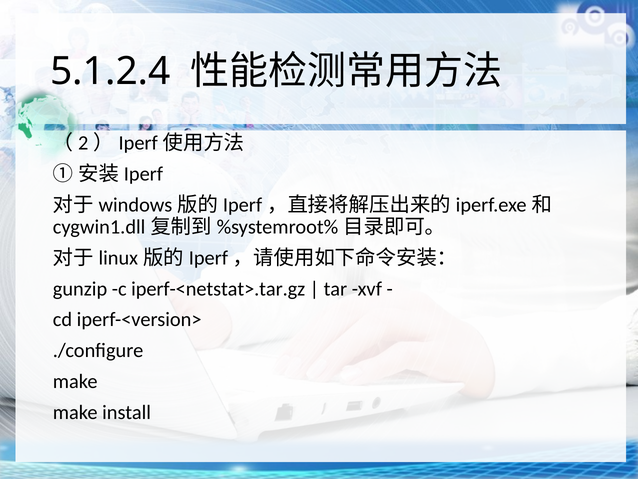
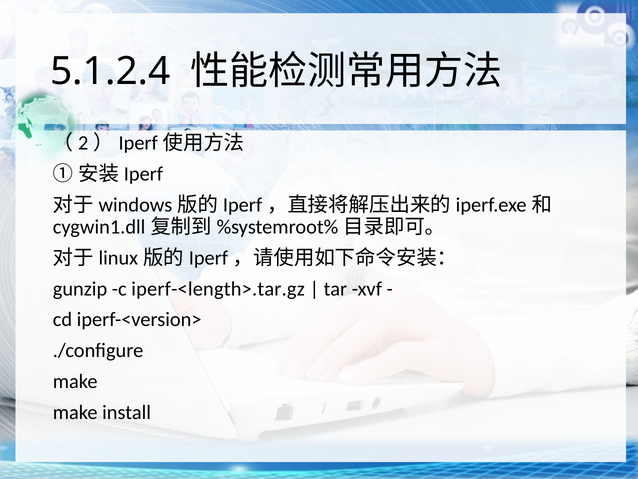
iperf-<netstat>.tar.gz: iperf-<netstat>.tar.gz -> iperf-<length>.tar.gz
